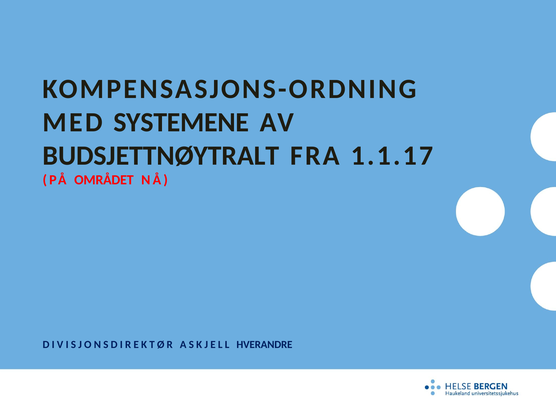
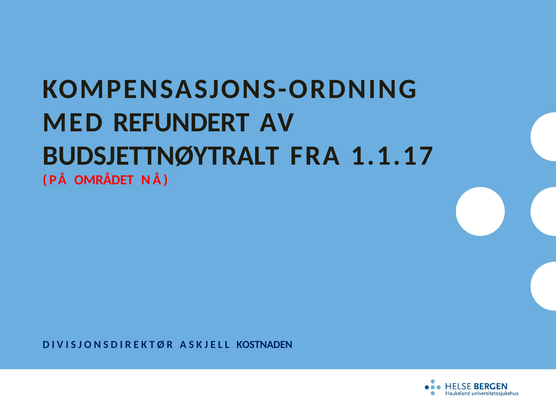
SYSTEMENE: SYSTEMENE -> REFUNDERT
HVERANDRE: HVERANDRE -> KOSTNADEN
